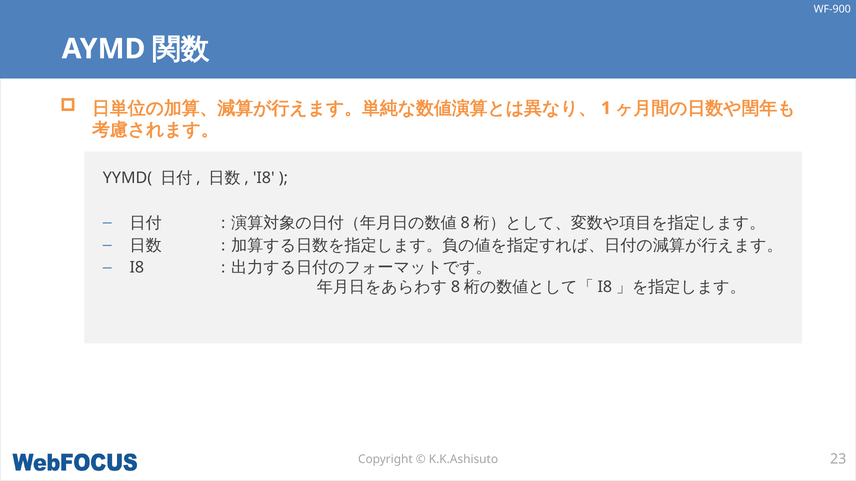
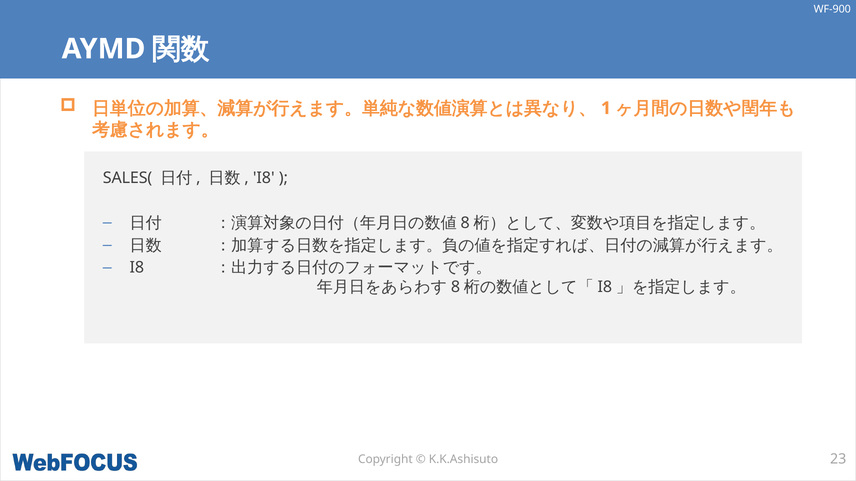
YYMD(: YYMD( -> SALES(
